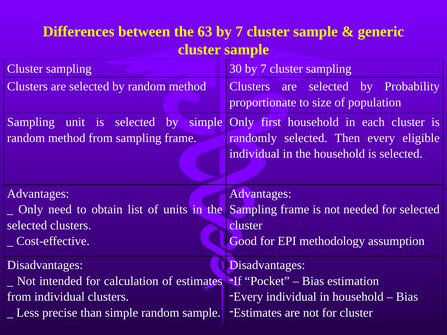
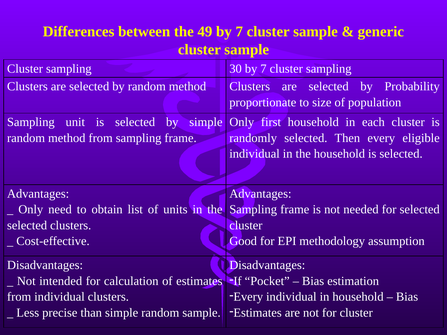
63: 63 -> 49
